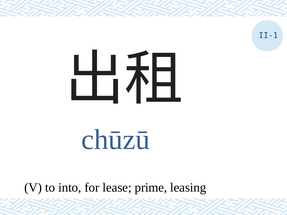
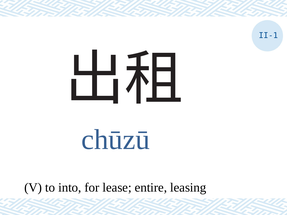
prime: prime -> entire
